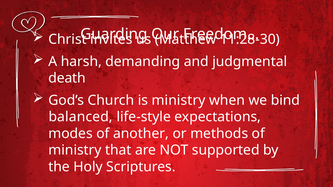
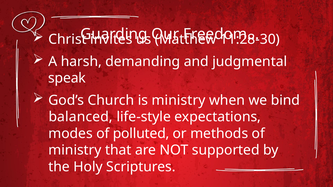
death: death -> speak
another: another -> polluted
